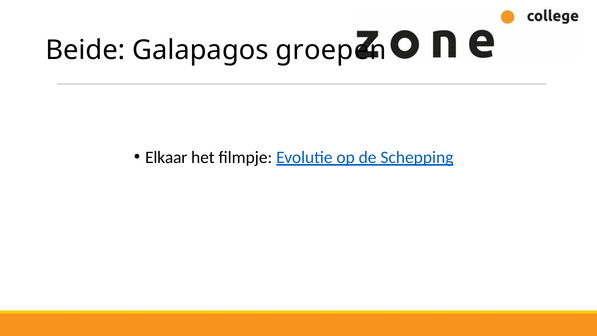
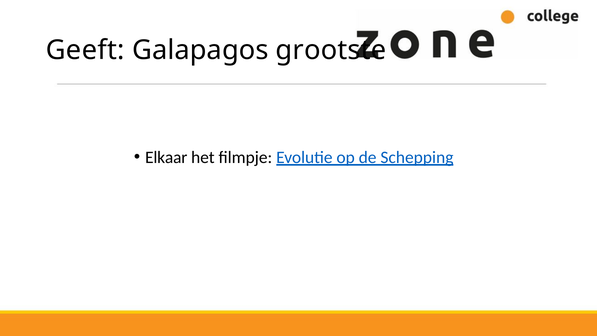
Beide: Beide -> Geeft
groepen: groepen -> grootste
